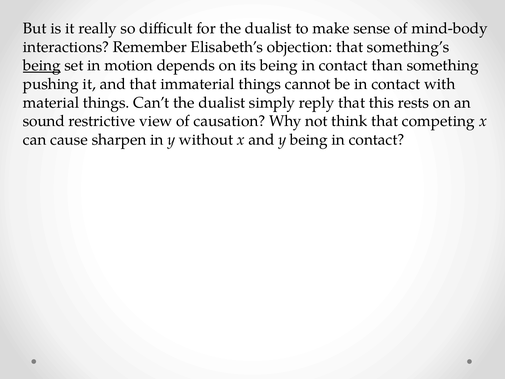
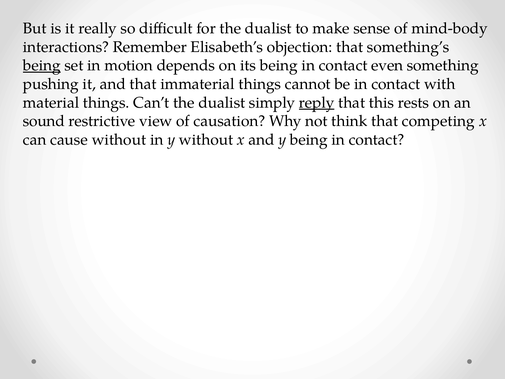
than: than -> even
reply underline: none -> present
cause sharpen: sharpen -> without
